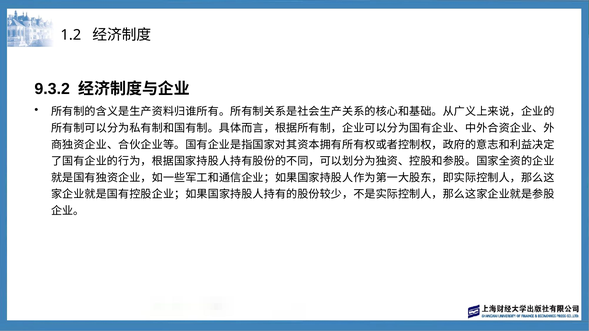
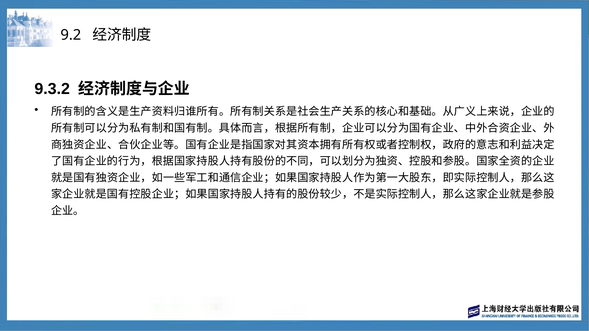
1.2: 1.2 -> 9.2
